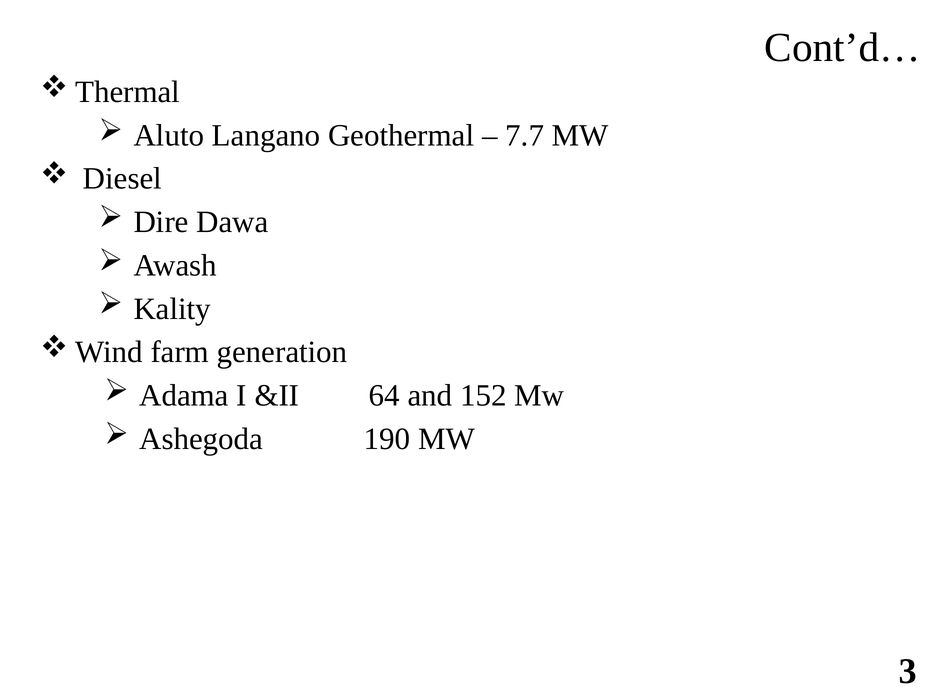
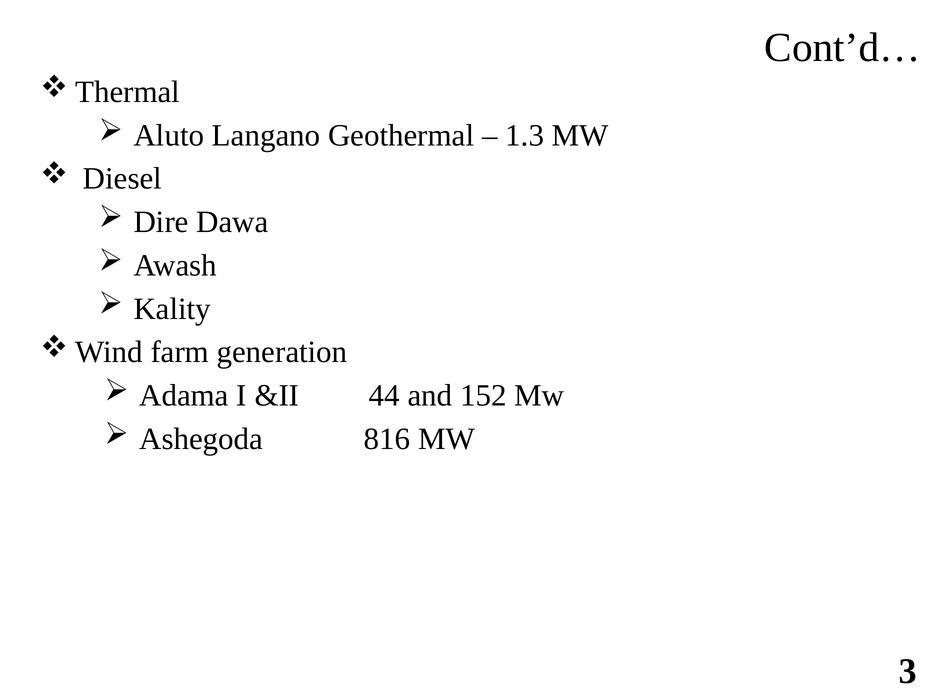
7.7: 7.7 -> 1.3
64: 64 -> 44
190: 190 -> 816
